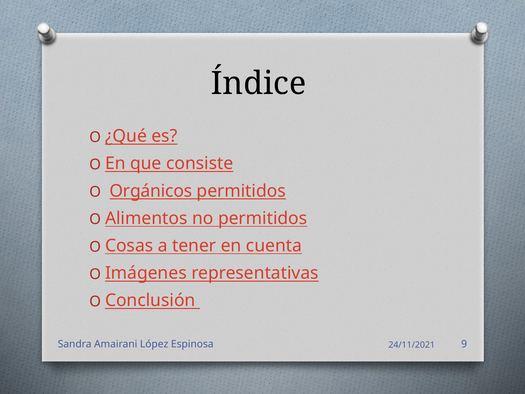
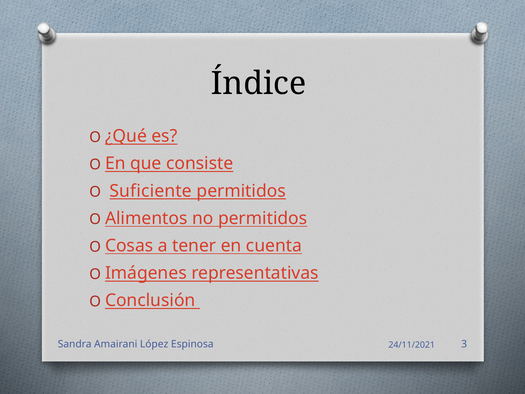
Orgánicos: Orgánicos -> Suficiente
9: 9 -> 3
